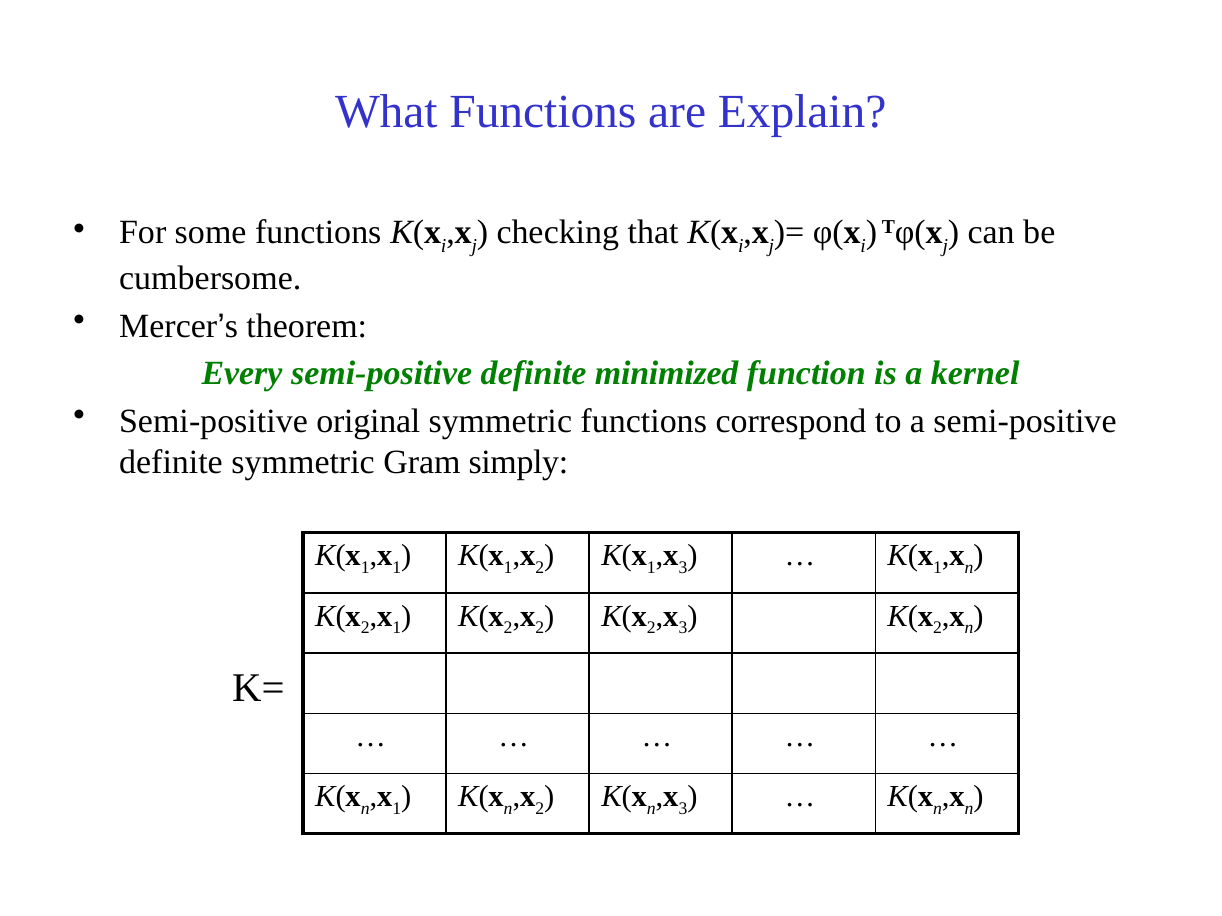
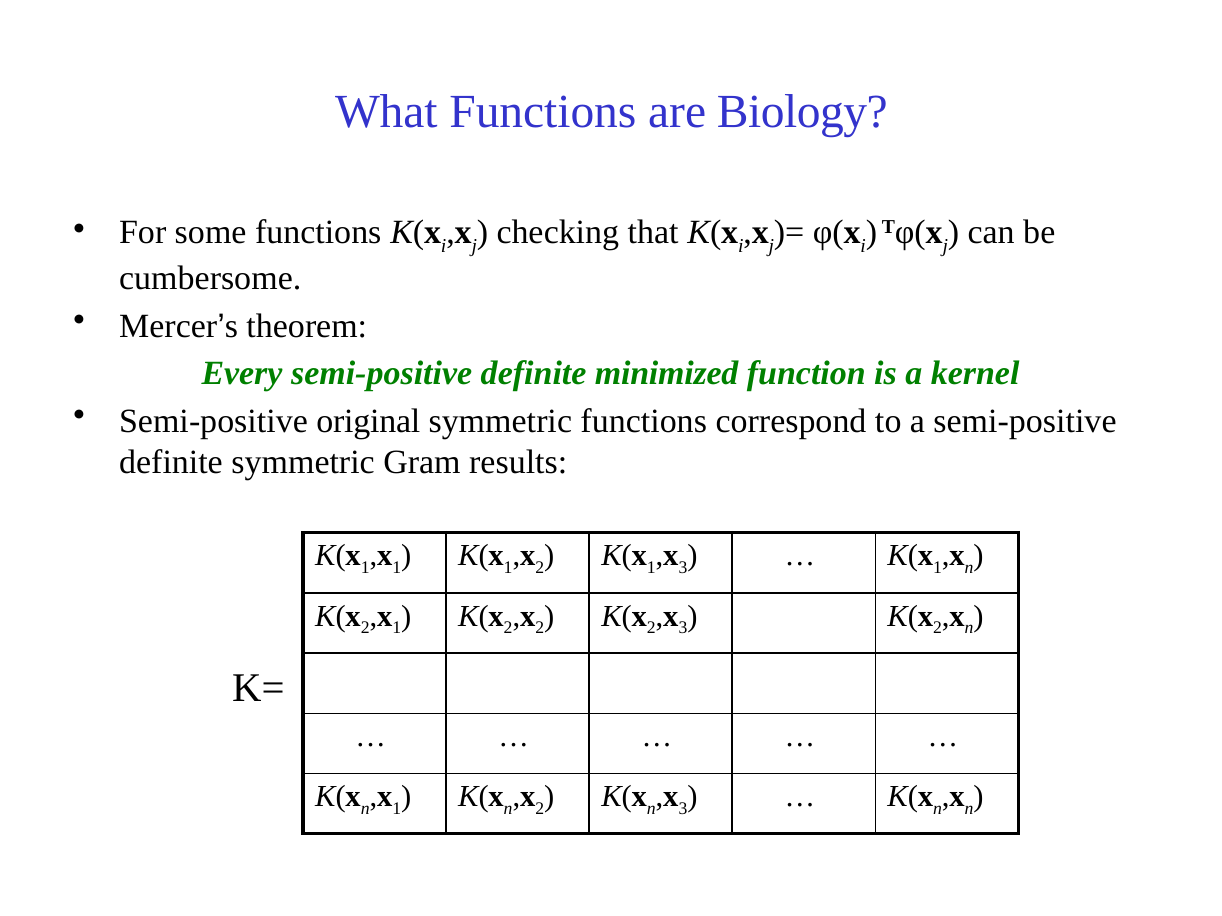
Explain: Explain -> Biology
simply: simply -> results
